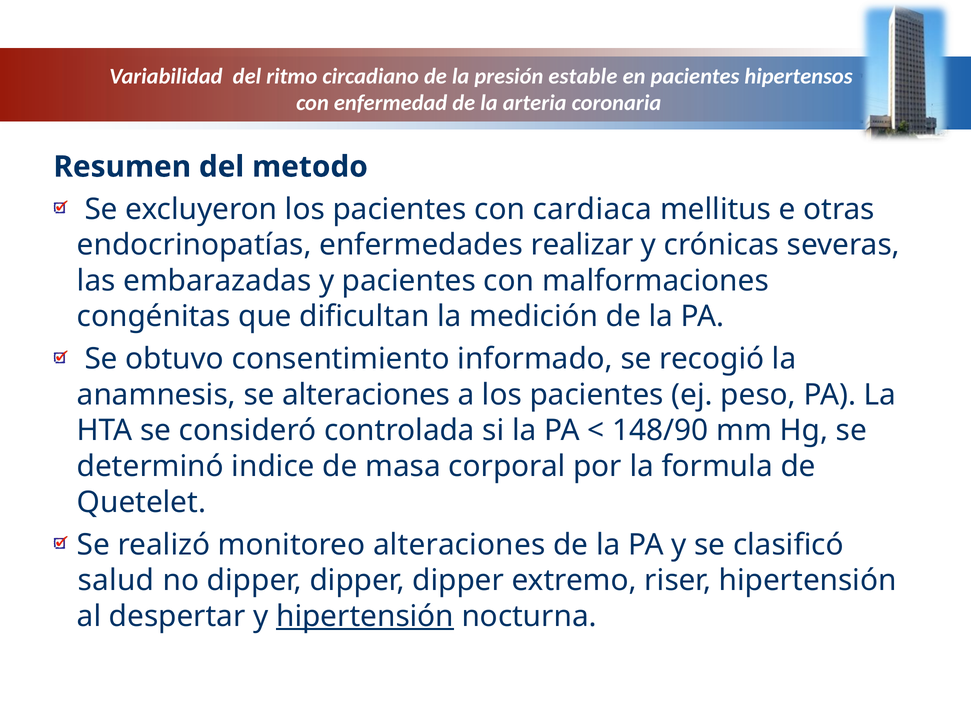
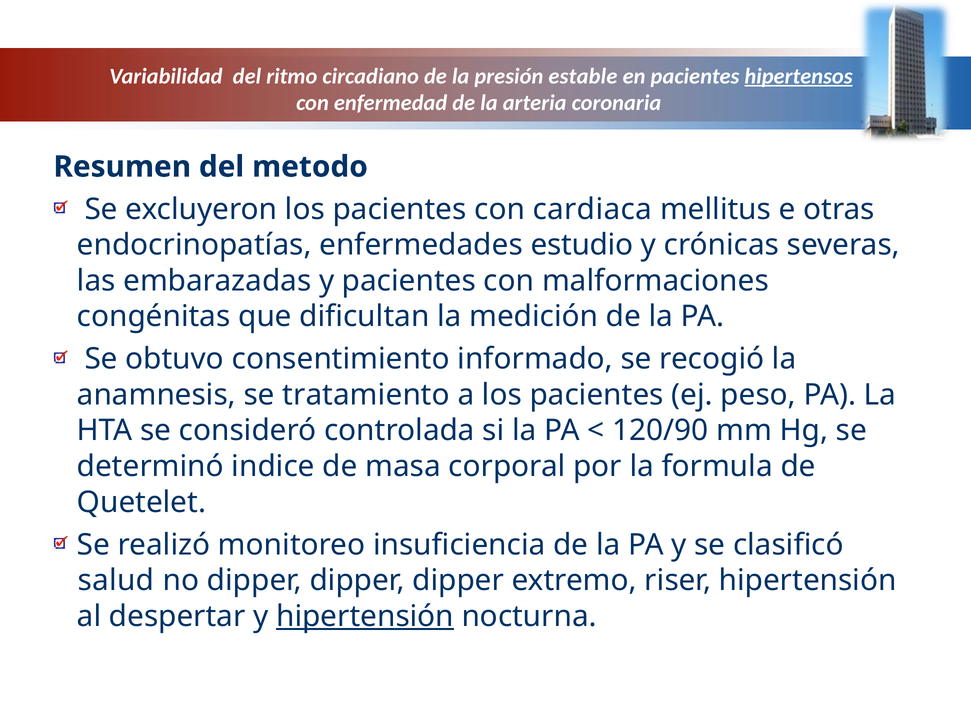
hipertensos underline: none -> present
realizar: realizar -> estudio
se alteraciones: alteraciones -> tratamiento
148/90: 148/90 -> 120/90
monitoreo alteraciones: alteraciones -> insuficiencia
